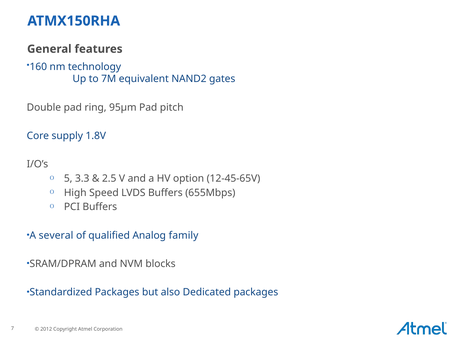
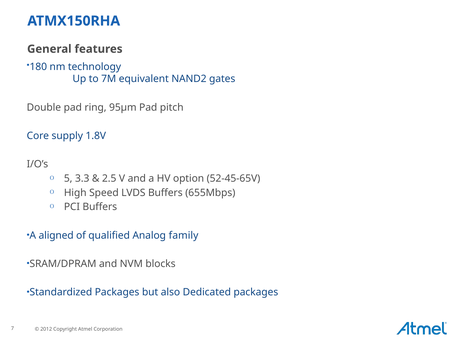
160: 160 -> 180
12-45-65V: 12-45-65V -> 52-45-65V
several: several -> aligned
